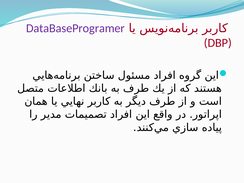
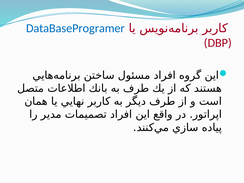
DataBaseProgramer colour: purple -> blue
